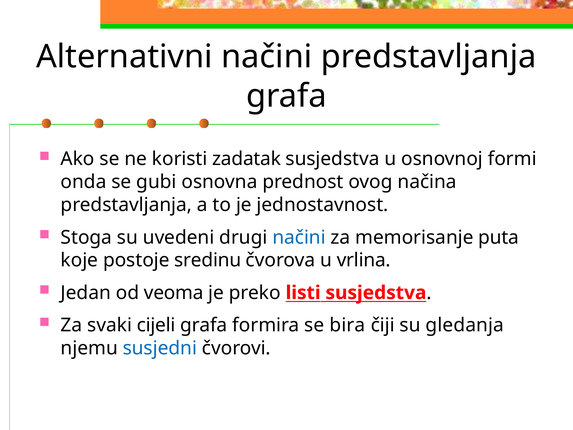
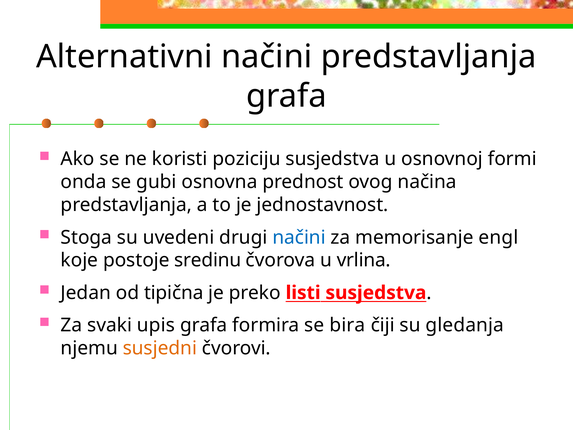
zadatak: zadatak -> poziciju
puta: puta -> engl
veoma: veoma -> tipična
cijeli: cijeli -> upis
susjedni colour: blue -> orange
